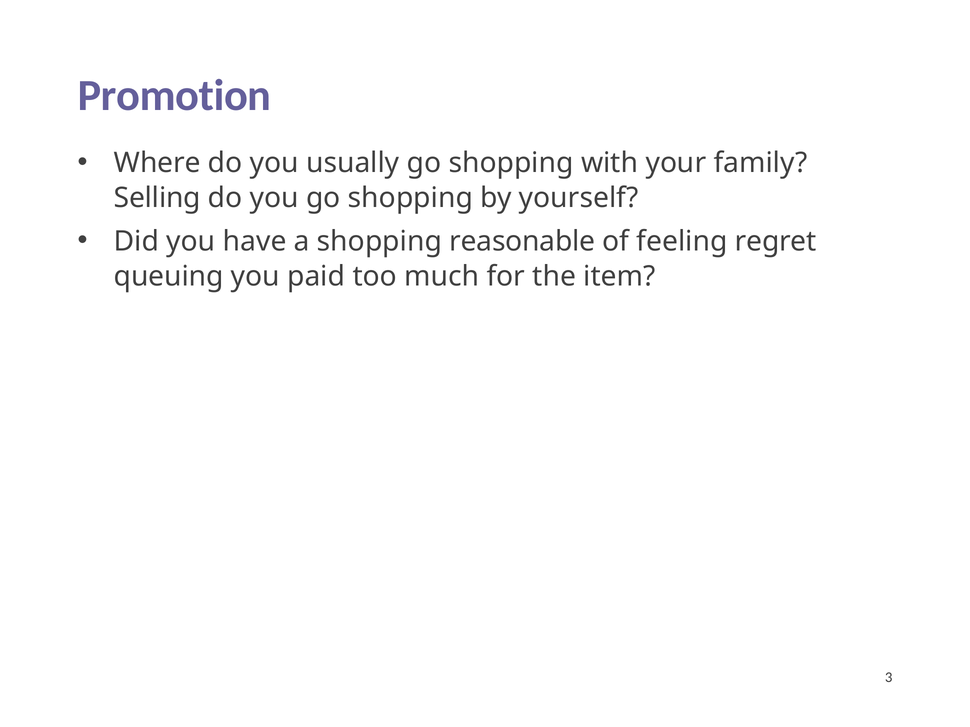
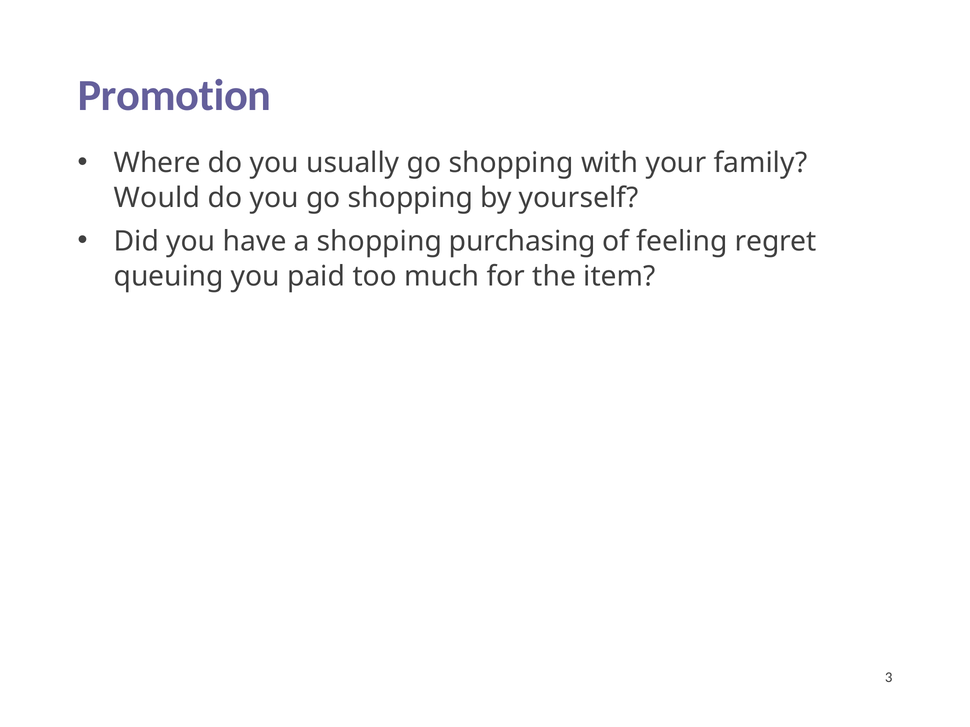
Selling: Selling -> Would
reasonable: reasonable -> purchasing
